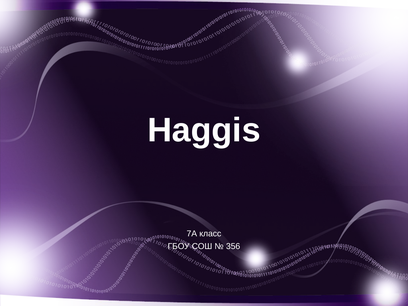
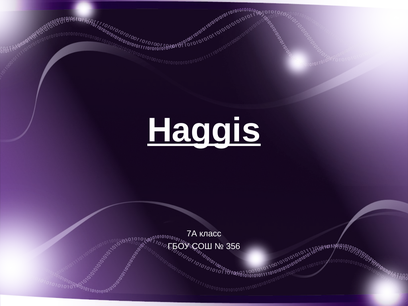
Haggis underline: none -> present
